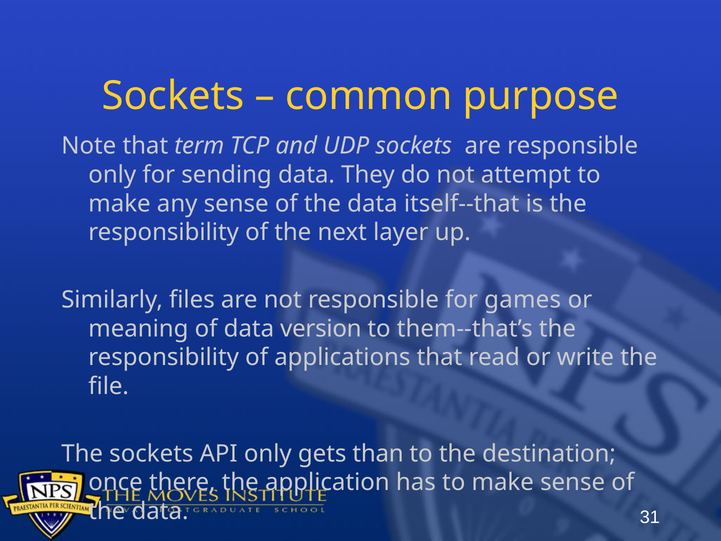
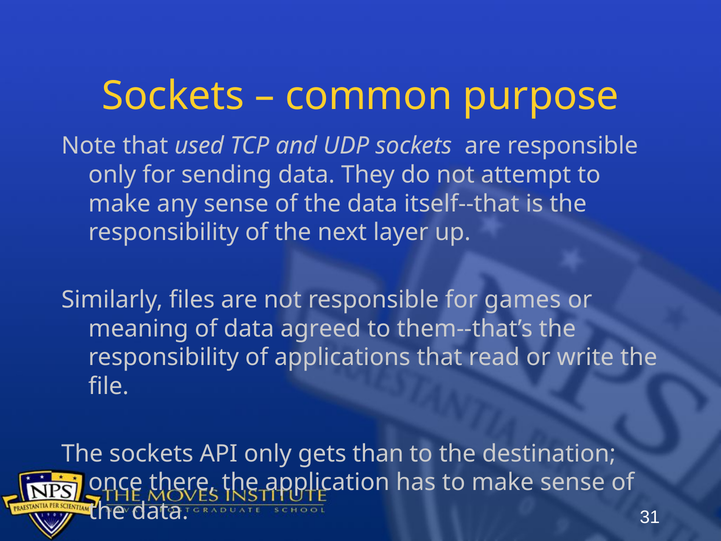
term: term -> used
version: version -> agreed
